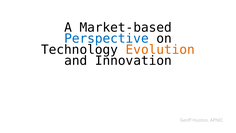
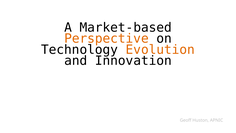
Perspective colour: blue -> orange
